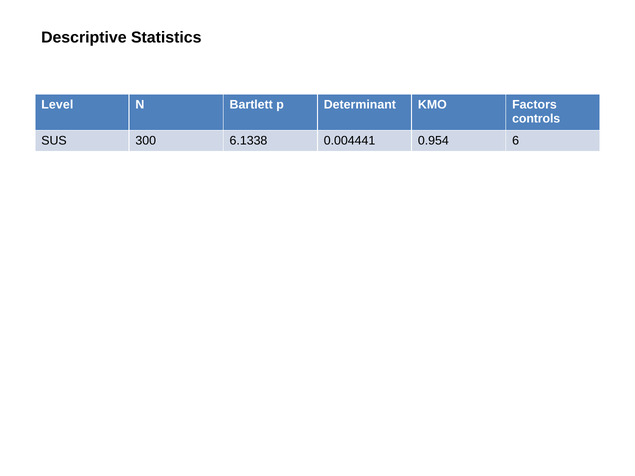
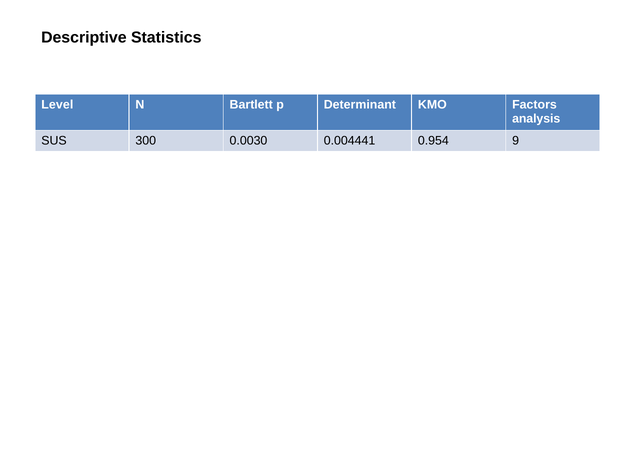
controls: controls -> analysis
6.1338: 6.1338 -> 0.0030
6: 6 -> 9
